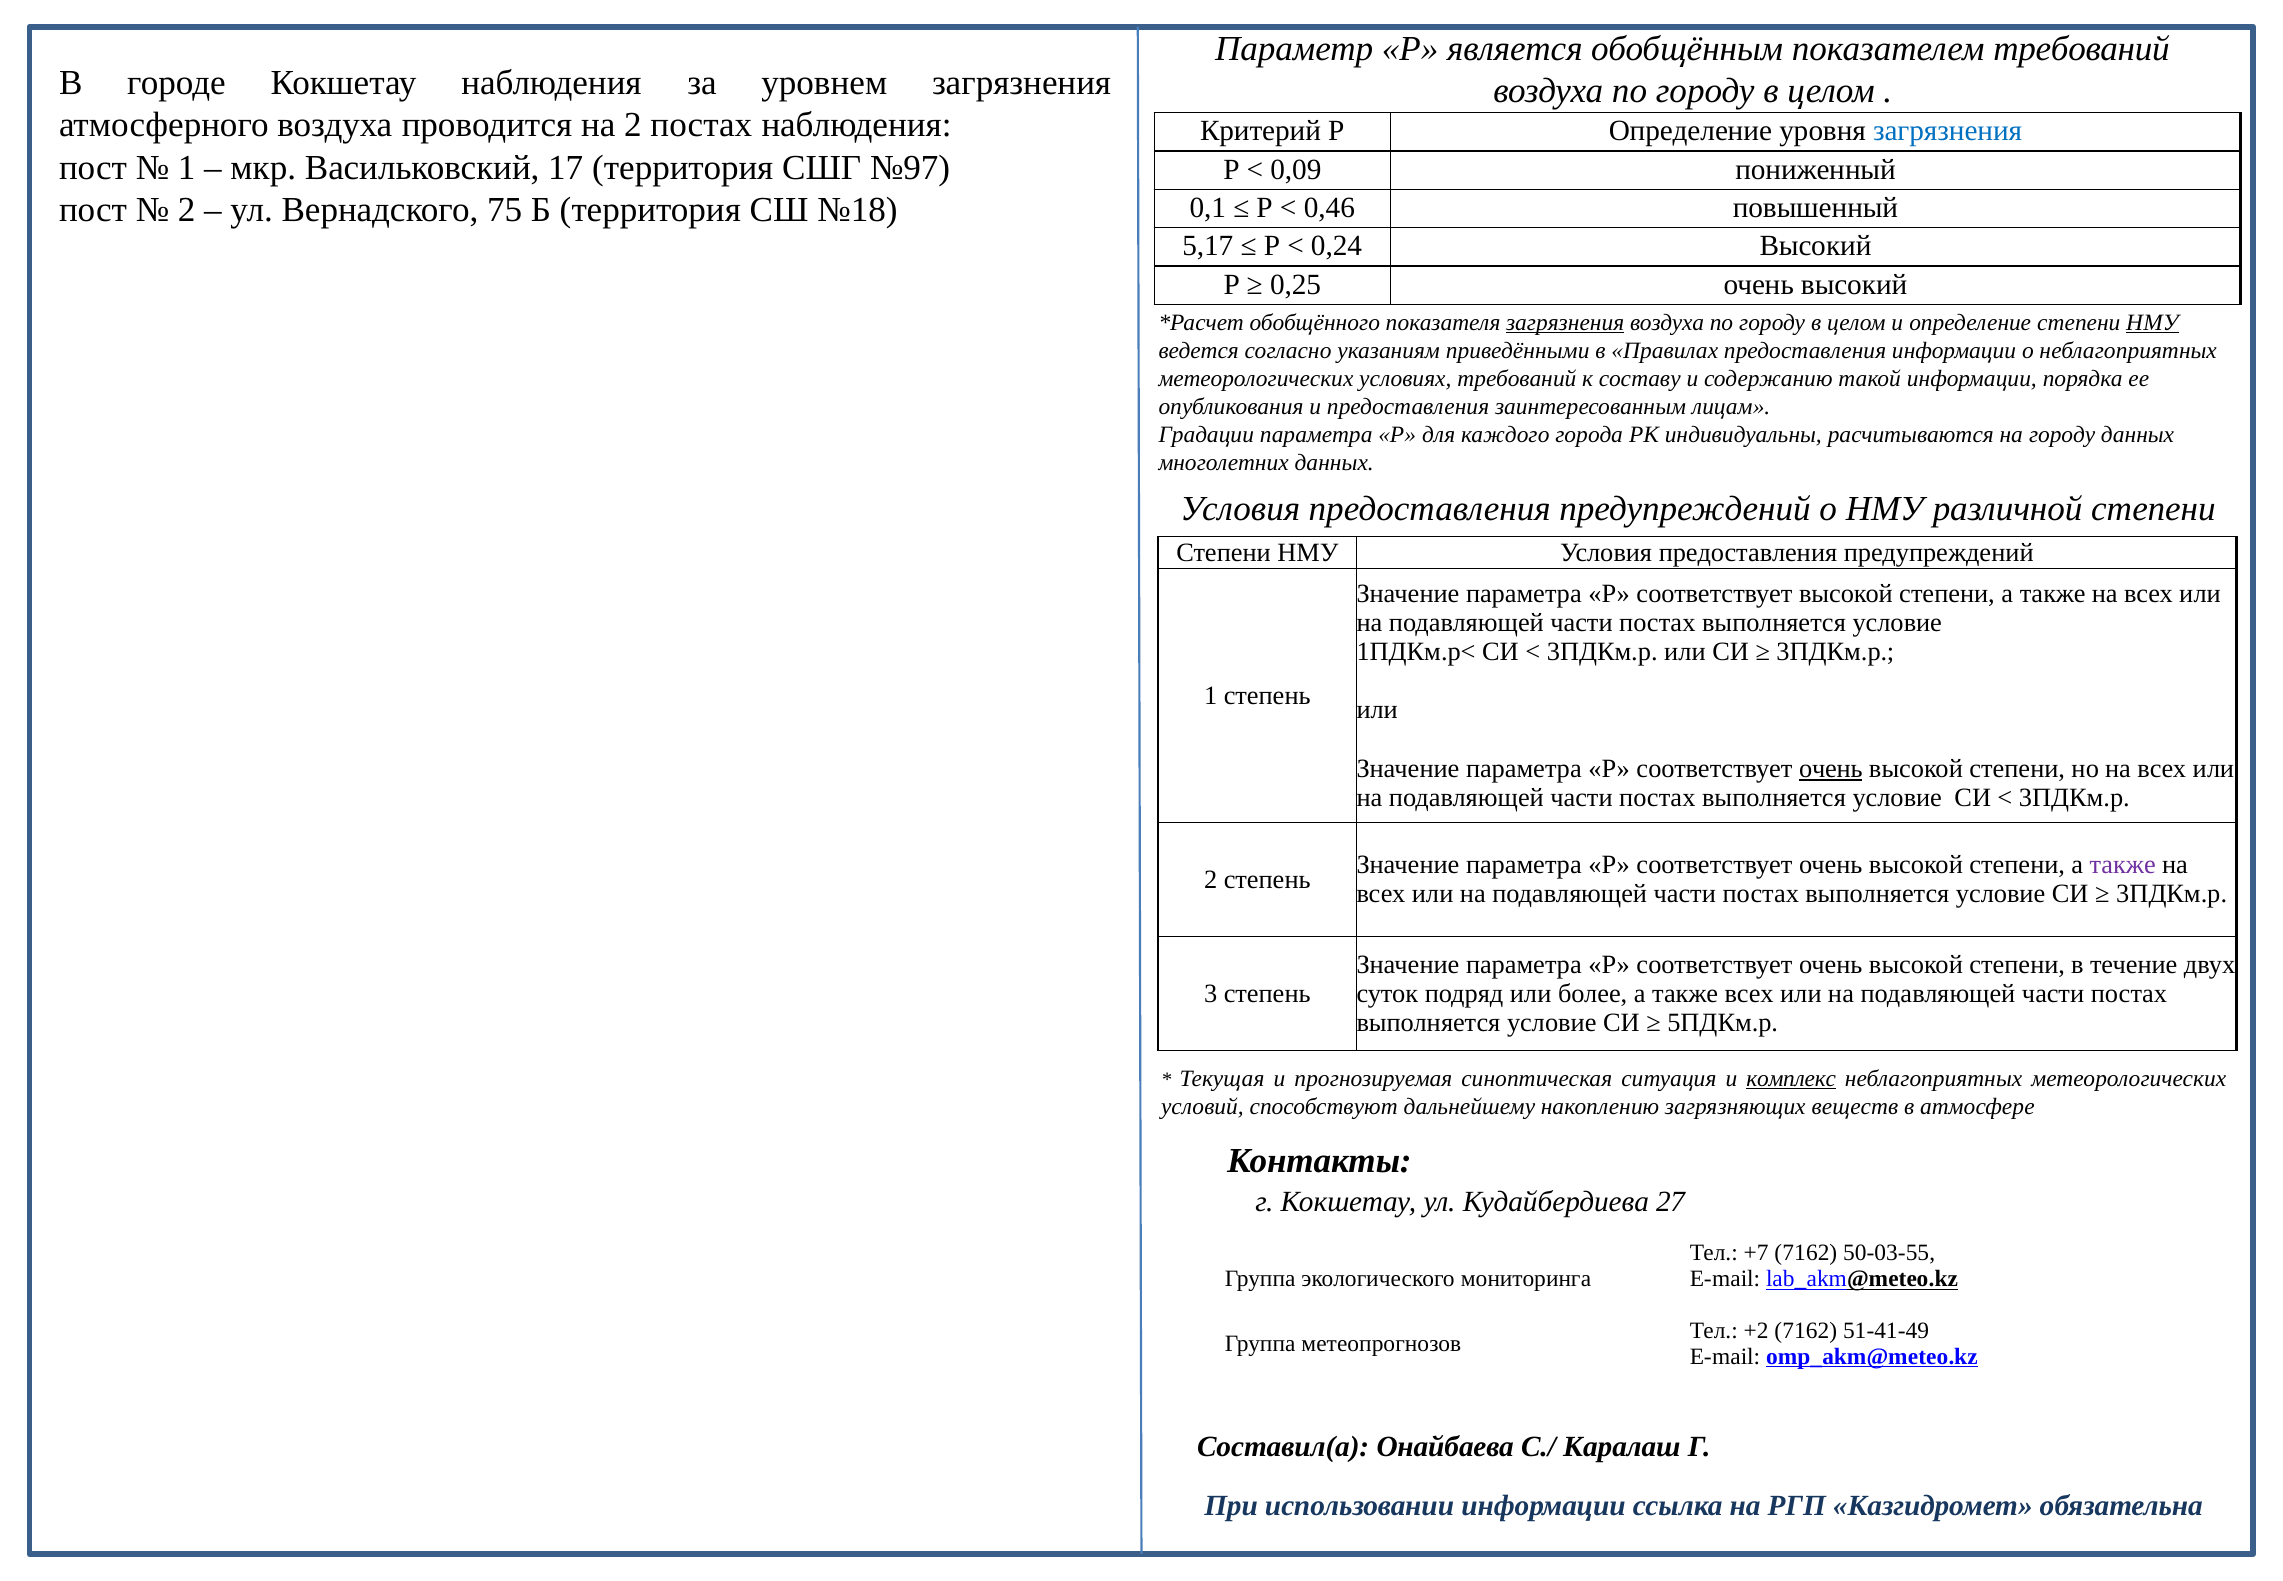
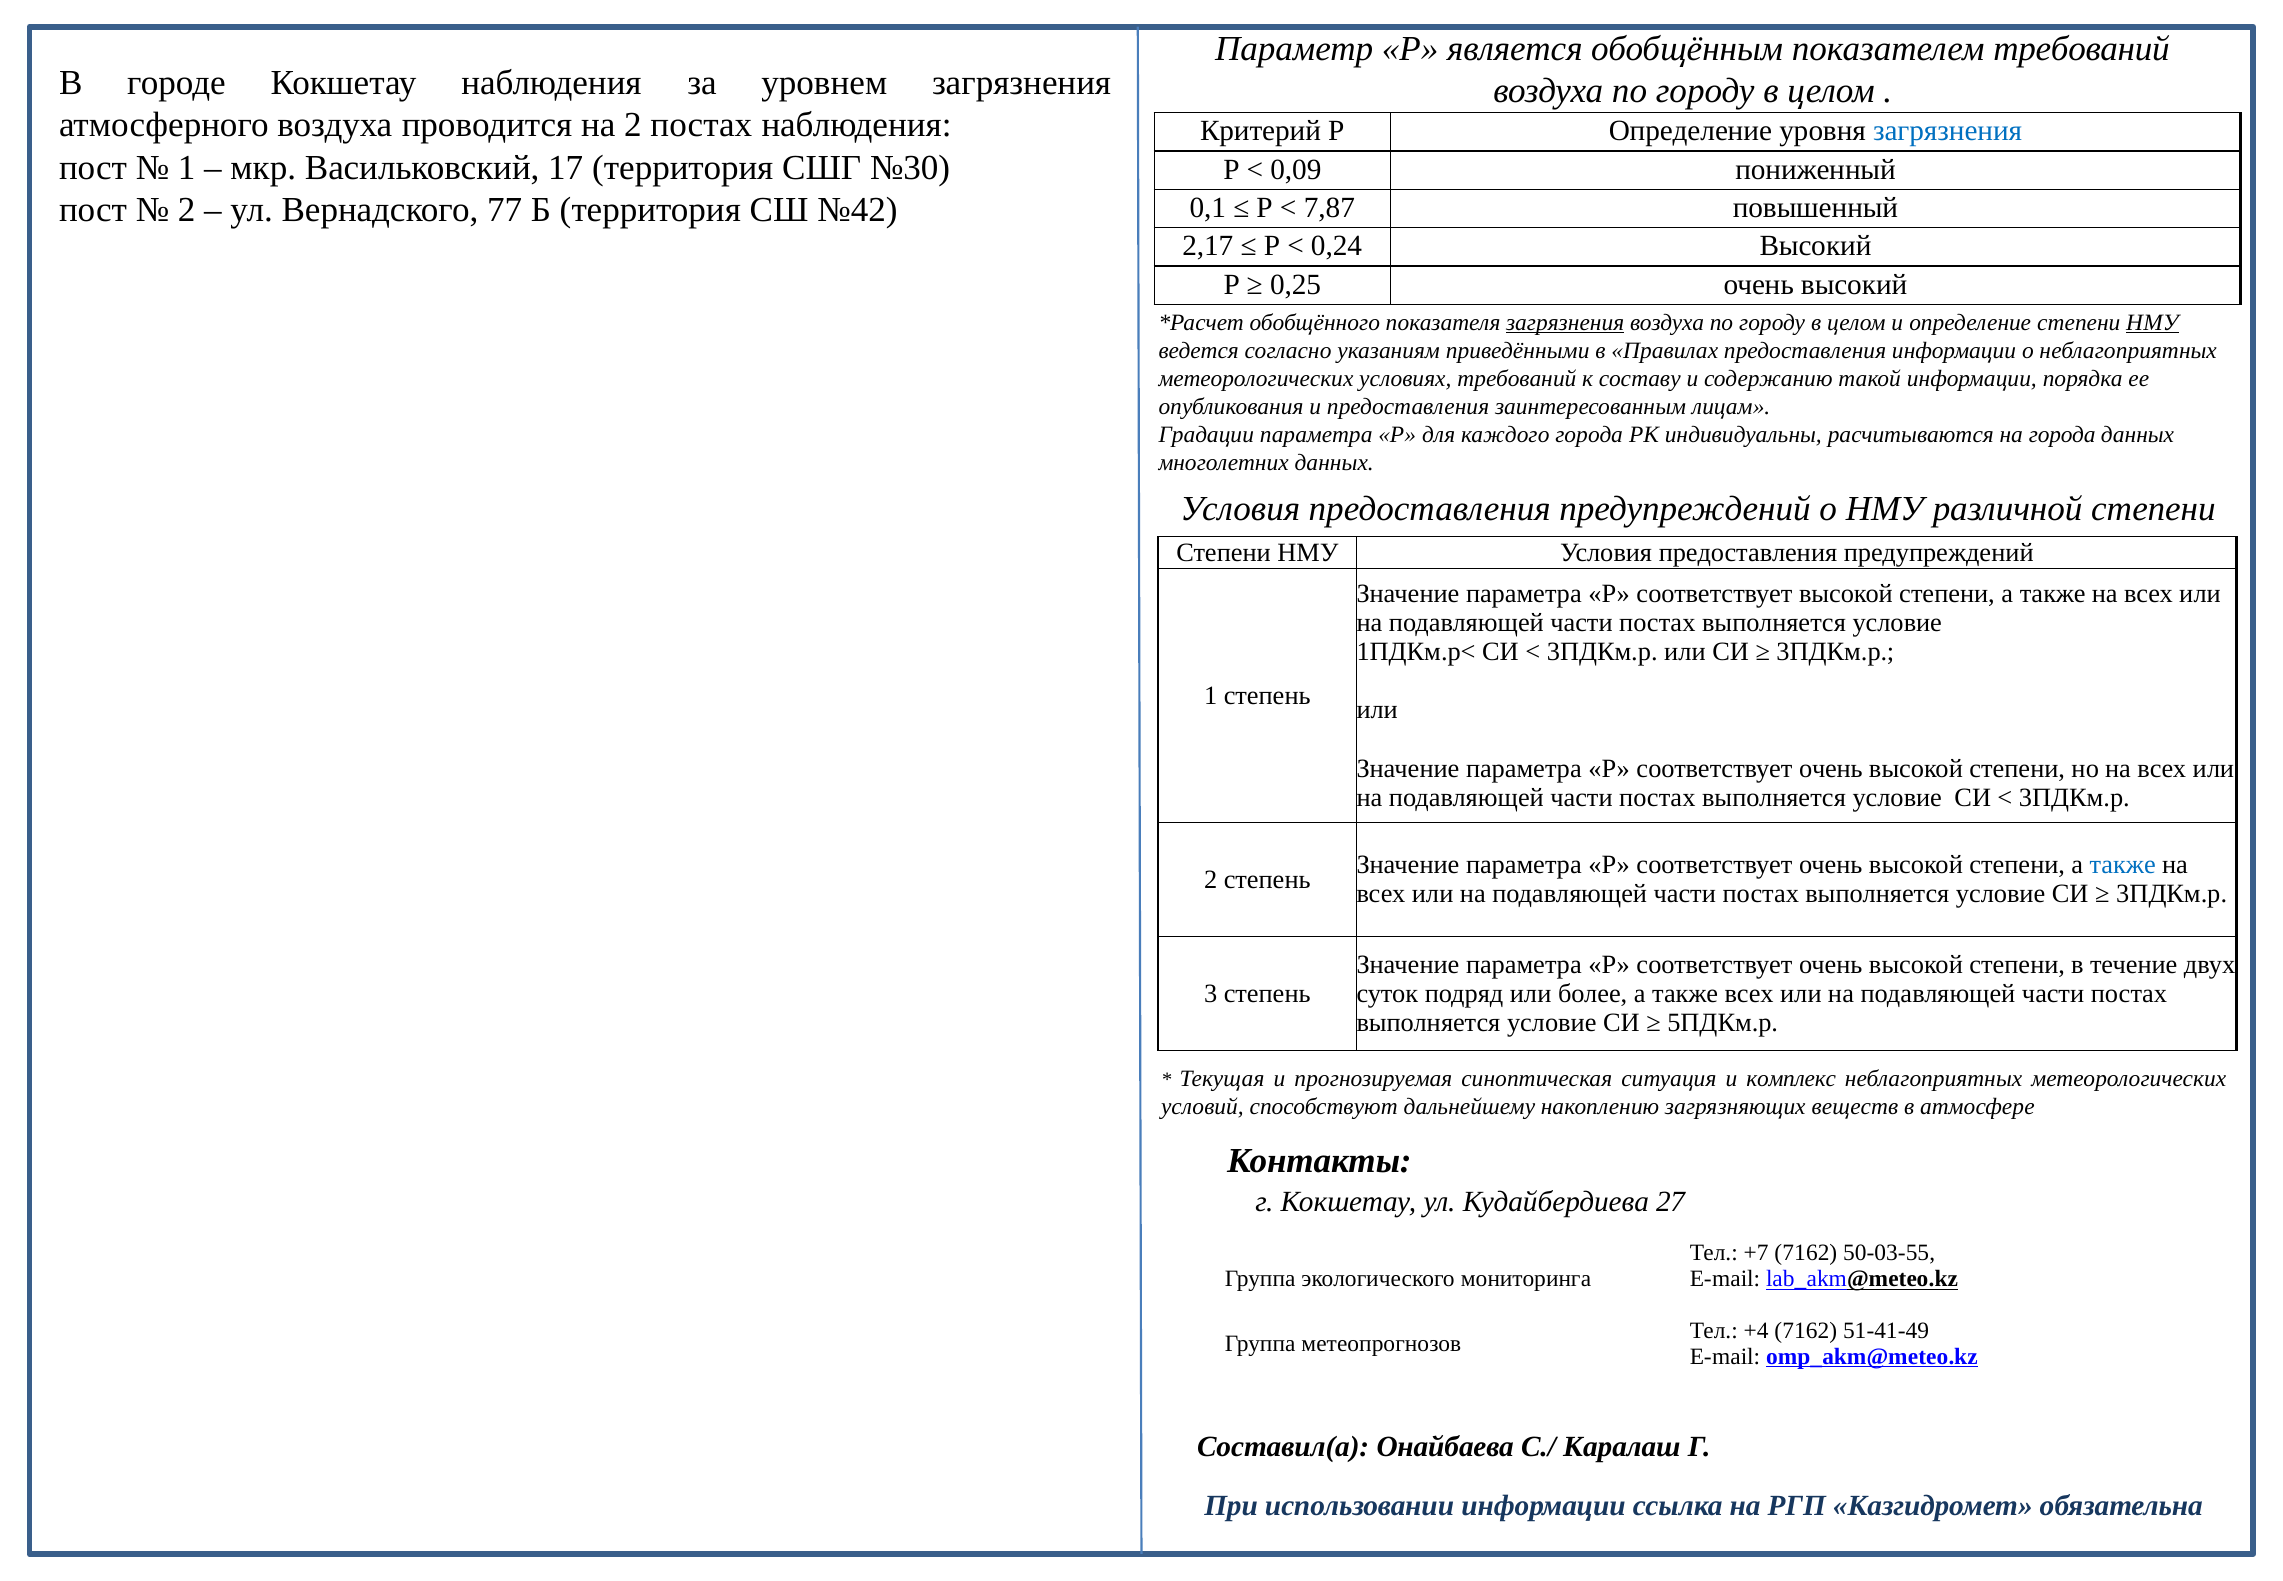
№97: №97 -> №30
75: 75 -> 77
№18: №18 -> №42
0,46: 0,46 -> 7,87
5,17: 5,17 -> 2,17
на городу: городу -> города
очень at (1831, 768) underline: present -> none
также at (2123, 865) colour: purple -> blue
комплекс underline: present -> none
+2: +2 -> +4
